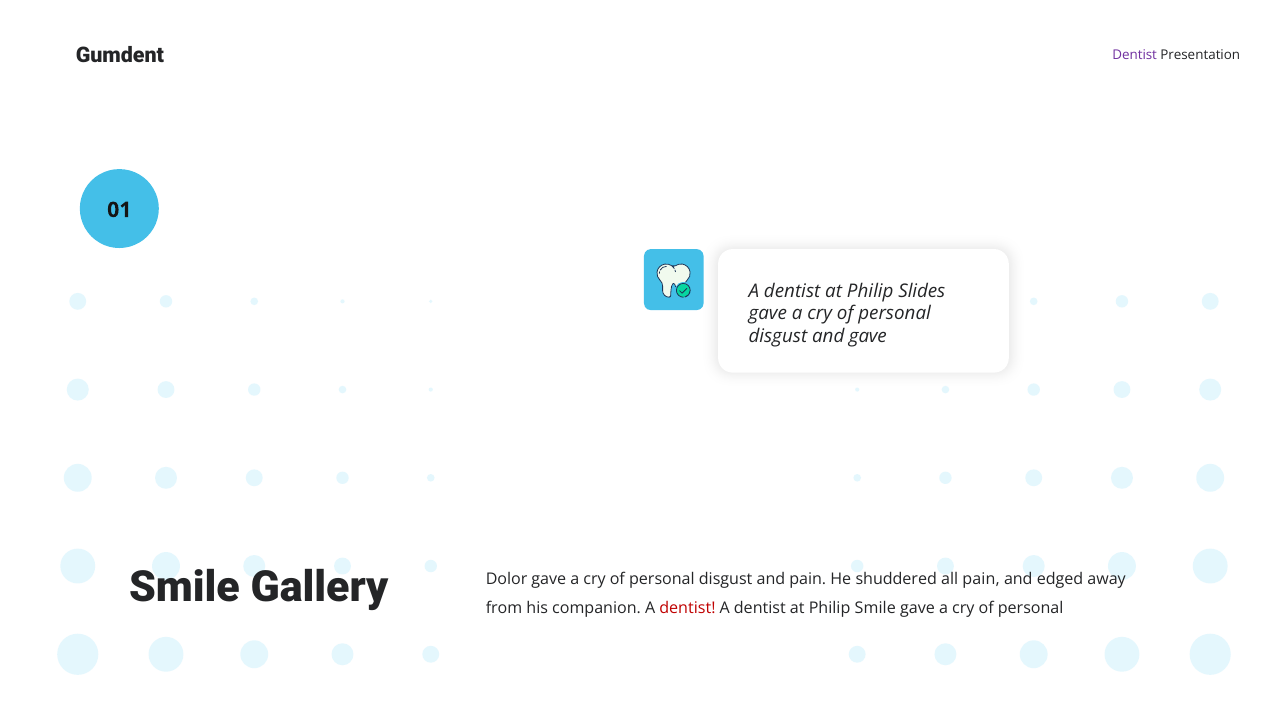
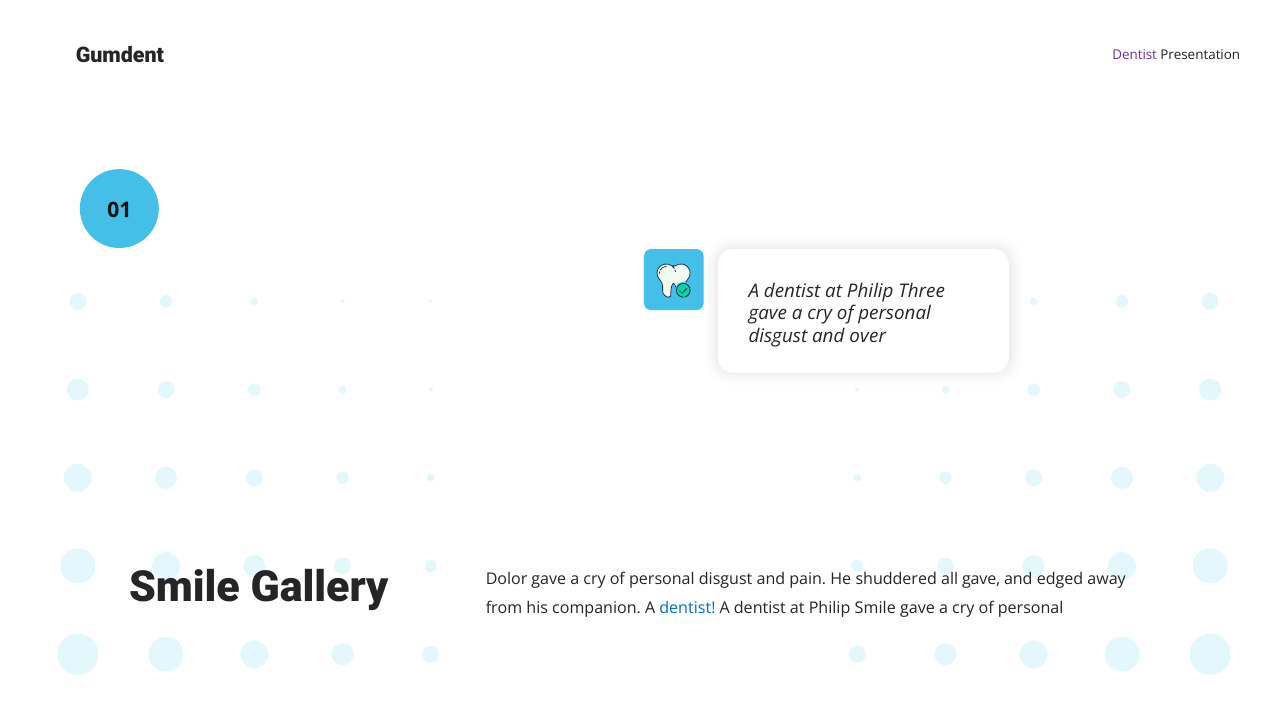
Slides: Slides -> Three
and gave: gave -> over
all pain: pain -> gave
dentist at (687, 609) colour: red -> blue
